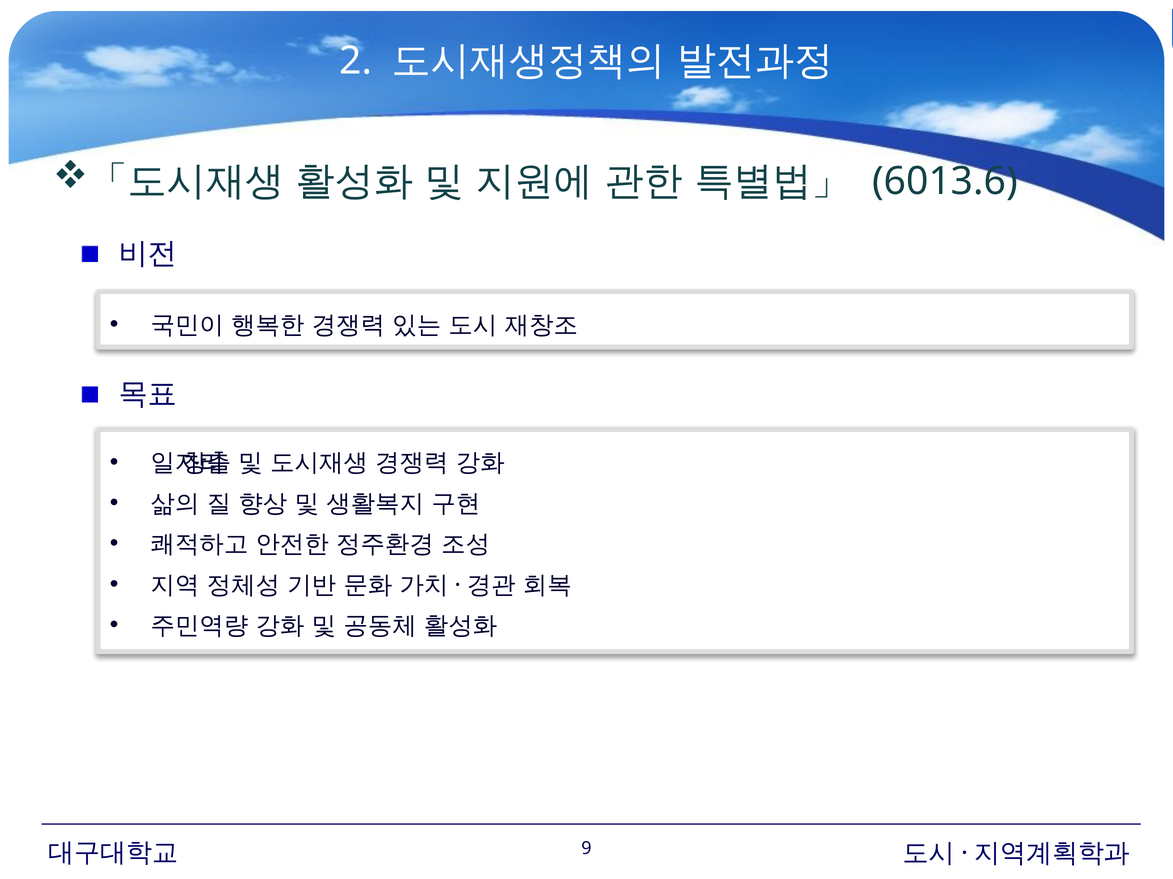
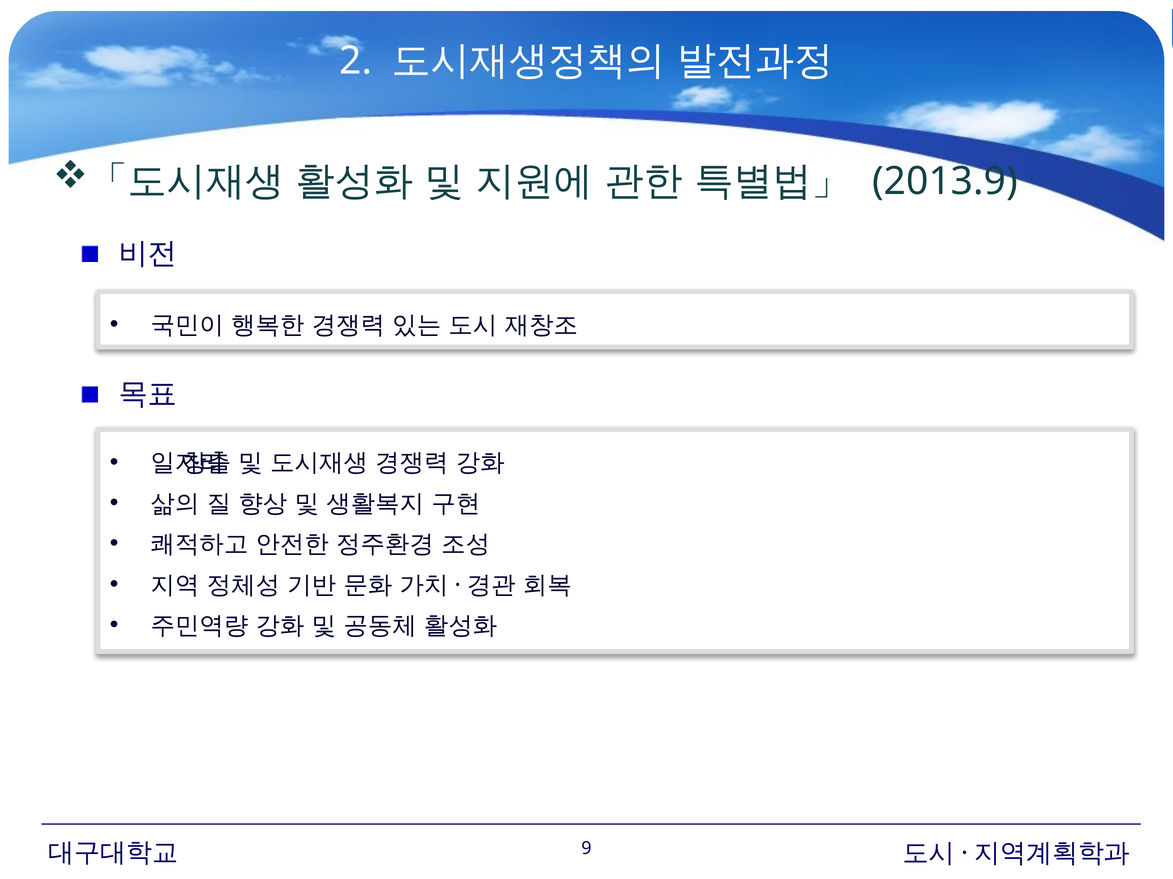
6013.6: 6013.6 -> 2013.9
